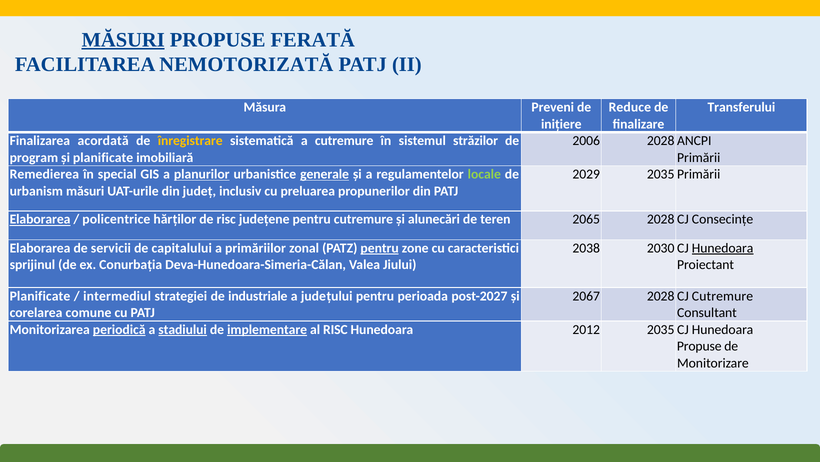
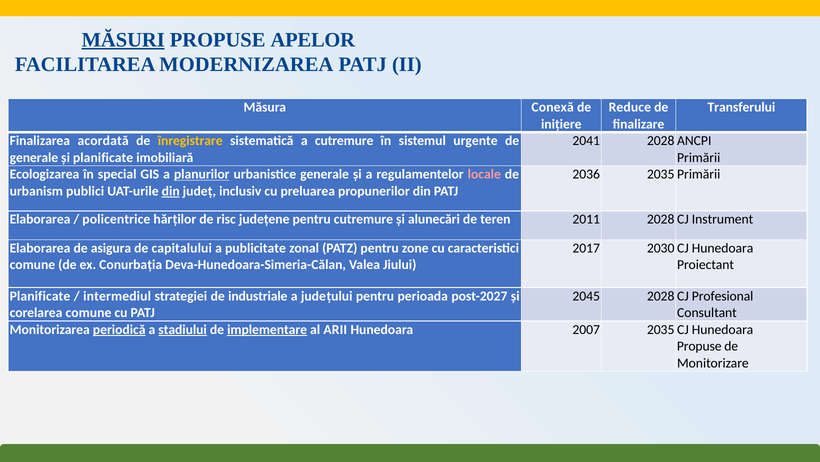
FERATĂ: FERATĂ -> APELOR
NEMOTORIZATĂ: NEMOTORIZATĂ -> MODERNIZAREA
Preveni: Preveni -> Conexă
străzilor: străzilor -> urgente
2006: 2006 -> 2041
program at (34, 157): program -> generale
Remedierea: Remedierea -> Ecologizarea
generale at (325, 174) underline: present -> none
locale colour: light green -> pink
2029: 2029 -> 2036
urbanism măsuri: măsuri -> publici
din at (171, 191) underline: none -> present
Elaborarea at (40, 219) underline: present -> none
2065: 2065 -> 2011
Consecințe: Consecințe -> Instrument
servicii: servicii -> asigura
primăriilor: primăriilor -> publicitate
pentru at (380, 248) underline: present -> none
2038: 2038 -> 2017
Hunedoara at (723, 248) underline: present -> none
sprijinul at (32, 265): sprijinul -> comune
2067: 2067 -> 2045
Cutremure at (722, 296): Cutremure -> Profesional
al RISC: RISC -> ARII
2012: 2012 -> 2007
